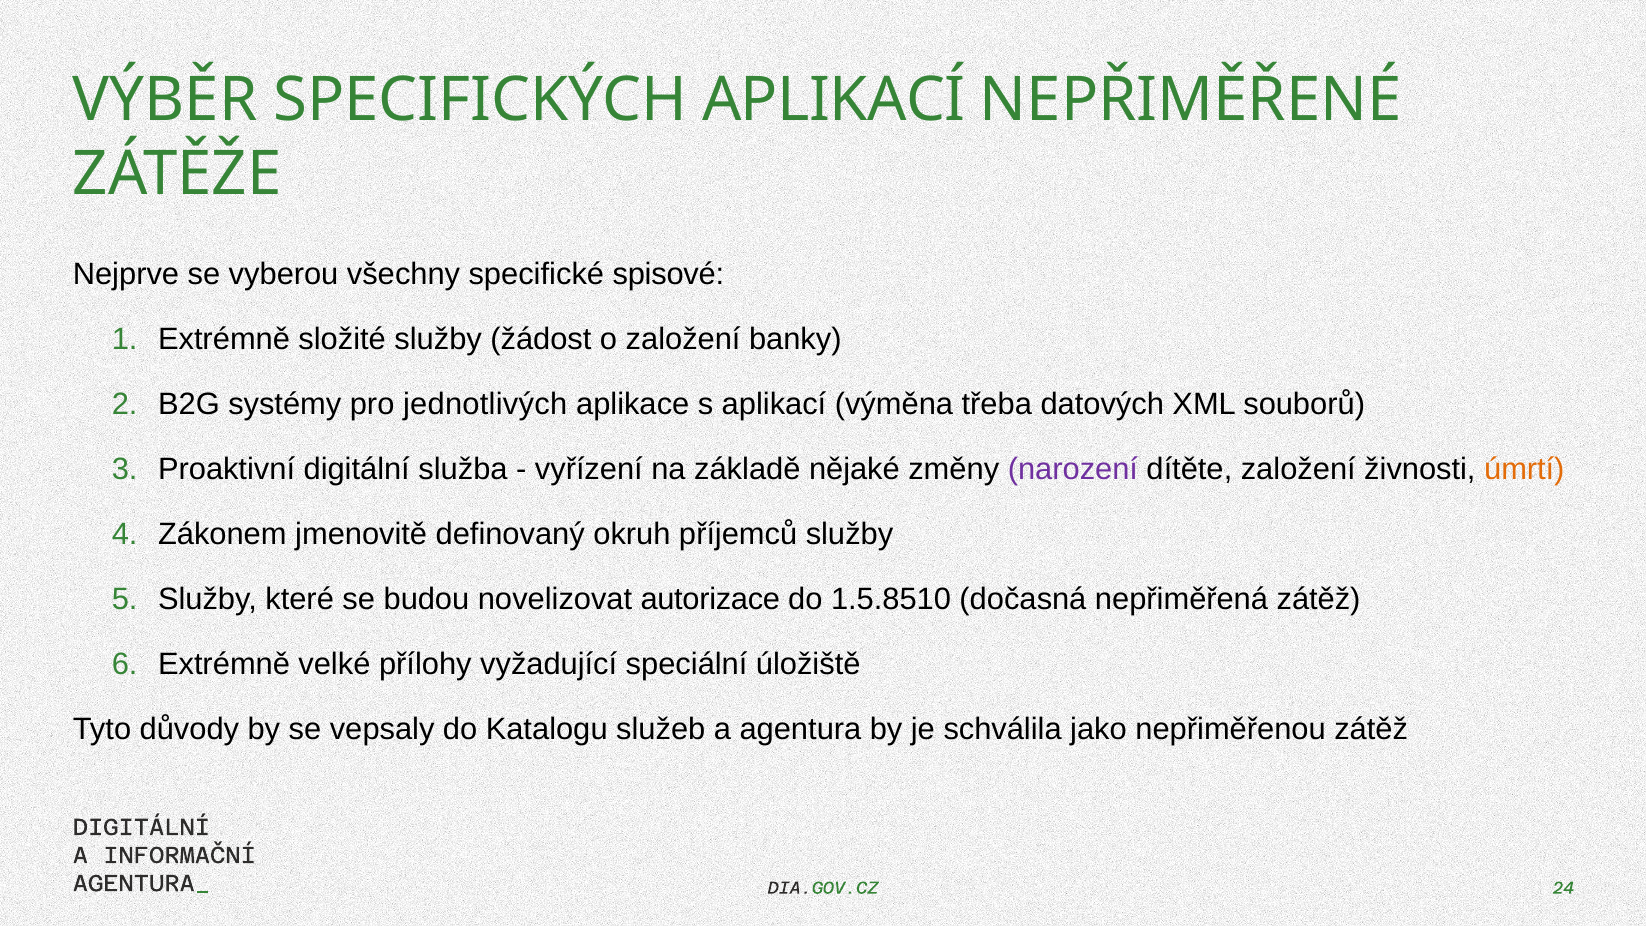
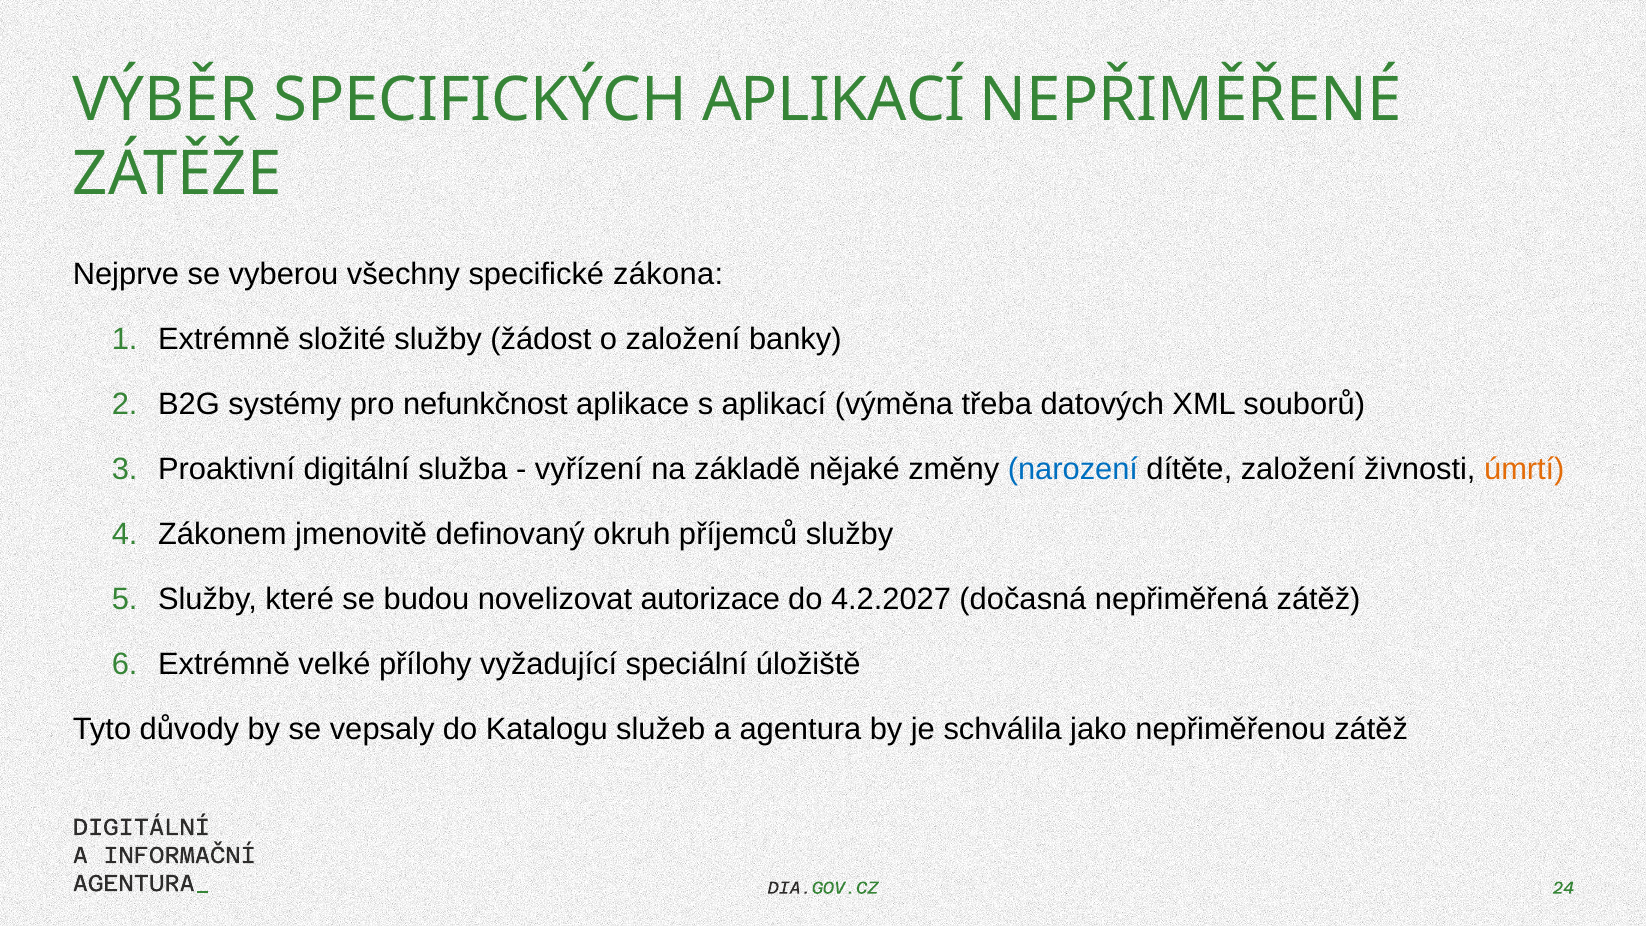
spisové: spisové -> zákona
jednotlivých: jednotlivých -> nefunkčnost
narození colour: purple -> blue
1.5.8510: 1.5.8510 -> 4.2.2027
